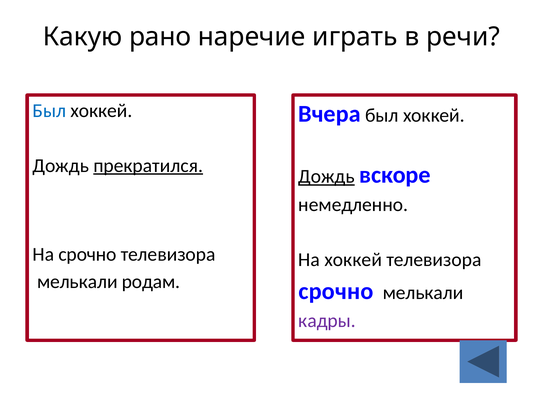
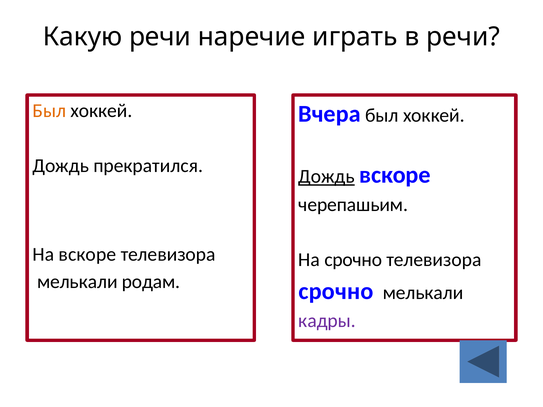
Какую рано: рано -> речи
Был at (49, 111) colour: blue -> orange
прекратился underline: present -> none
немедленно: немедленно -> черепашьим
На срочно: срочно -> вскоре
На хоккей: хоккей -> срочно
